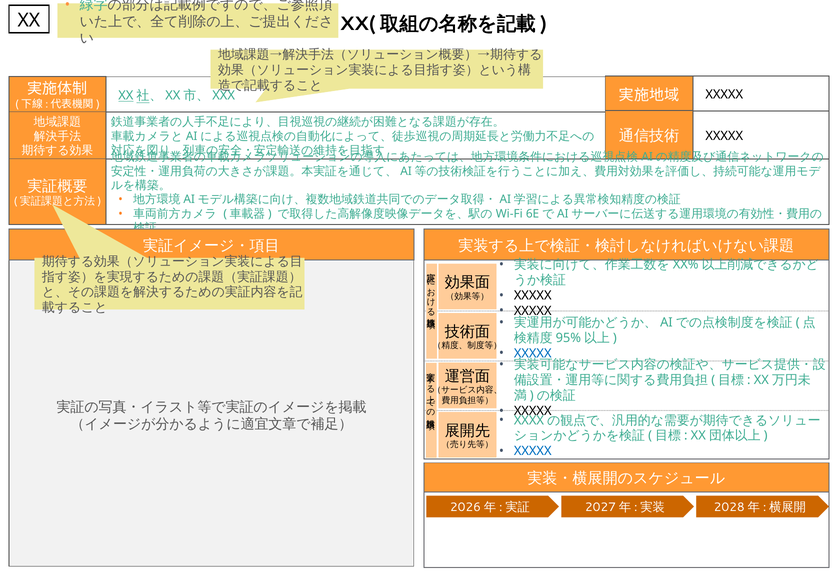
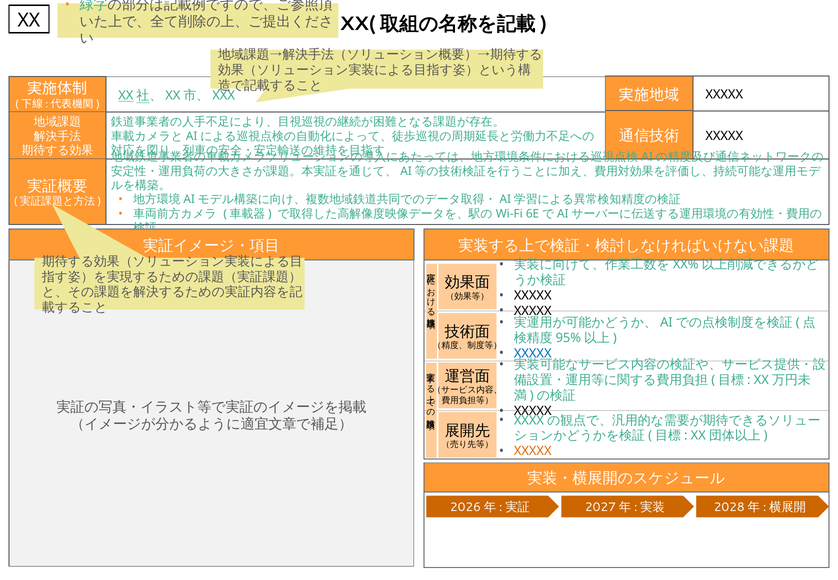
XXXXX at (533, 451) colour: blue -> orange
